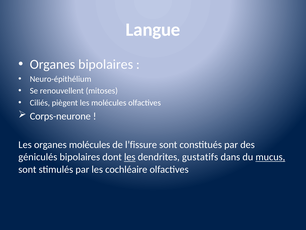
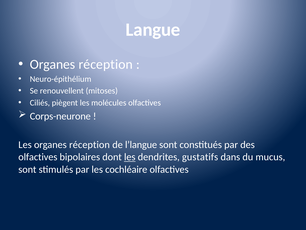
bipolaires at (106, 64): bipolaires -> réception
Les organes molécules: molécules -> réception
l’fissure: l’fissure -> l’langue
géniculés at (38, 157): géniculés -> olfactives
mucus underline: present -> none
